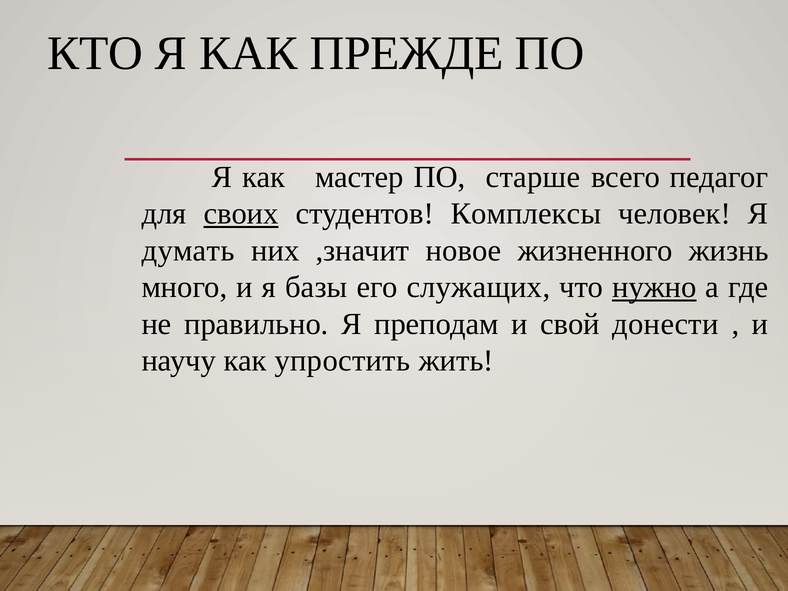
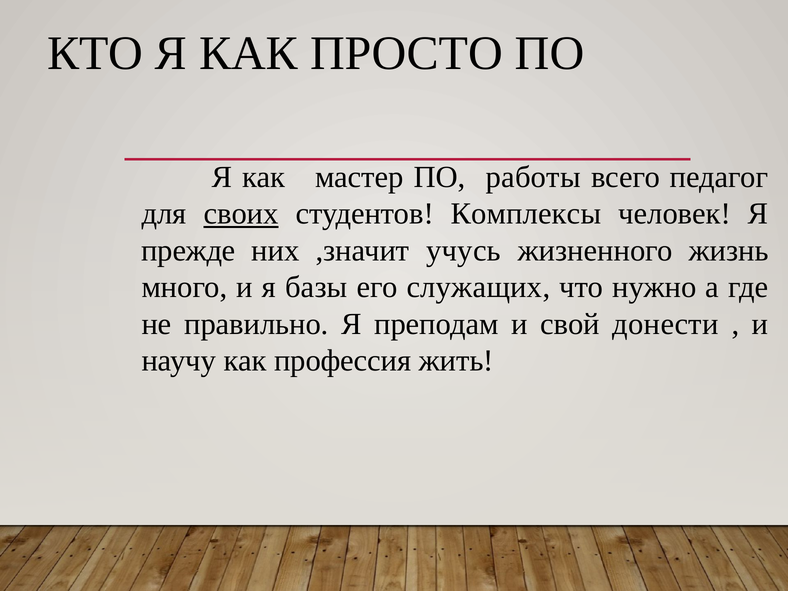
ПРЕЖДЕ: ПРЕЖДЕ -> ПРОСТО
старше: старше -> работы
думать: думать -> прежде
новое: новое -> учусь
нужно underline: present -> none
упростить: упростить -> профессия
